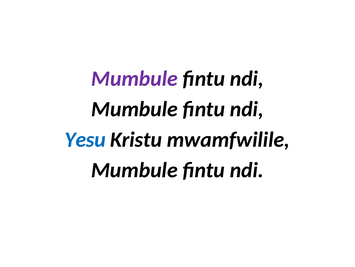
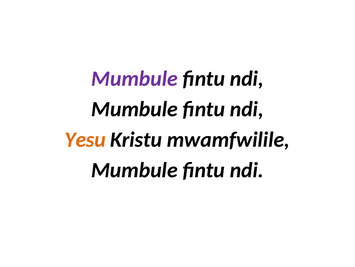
Yesu colour: blue -> orange
